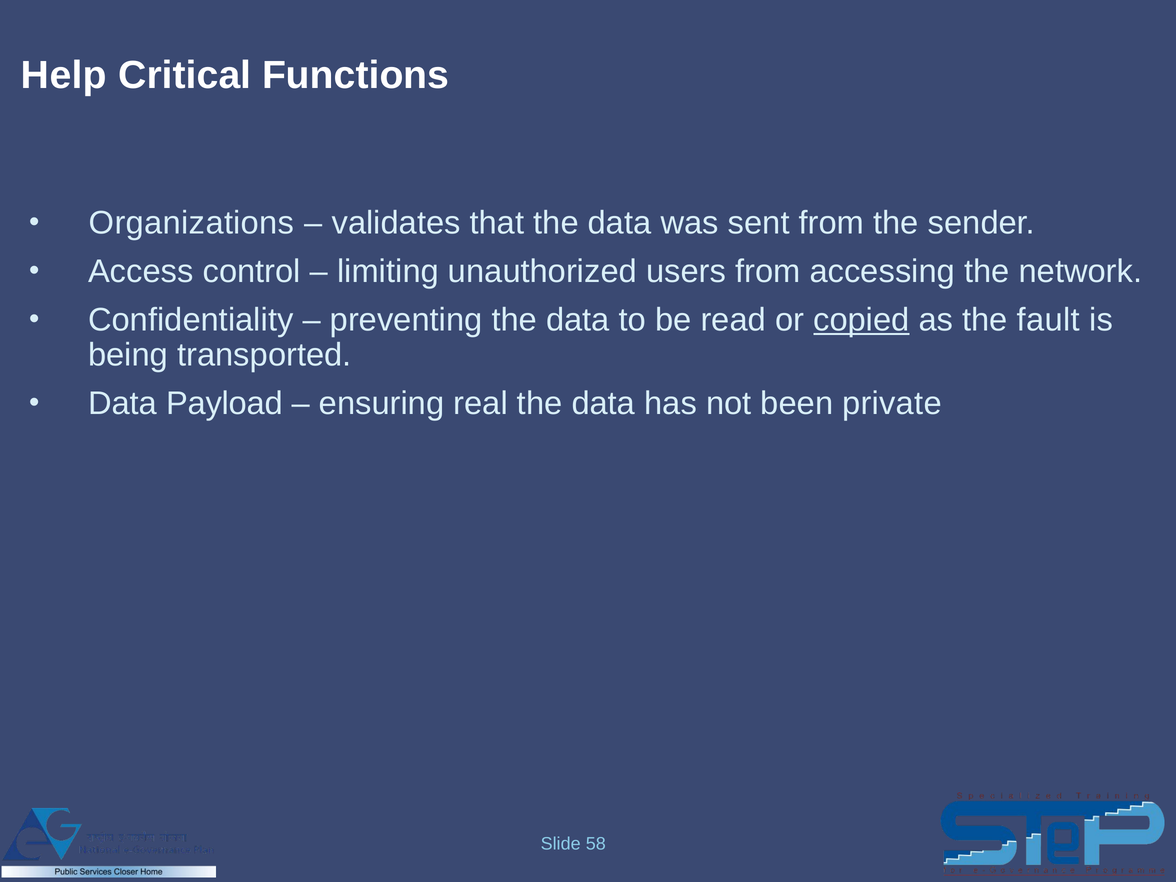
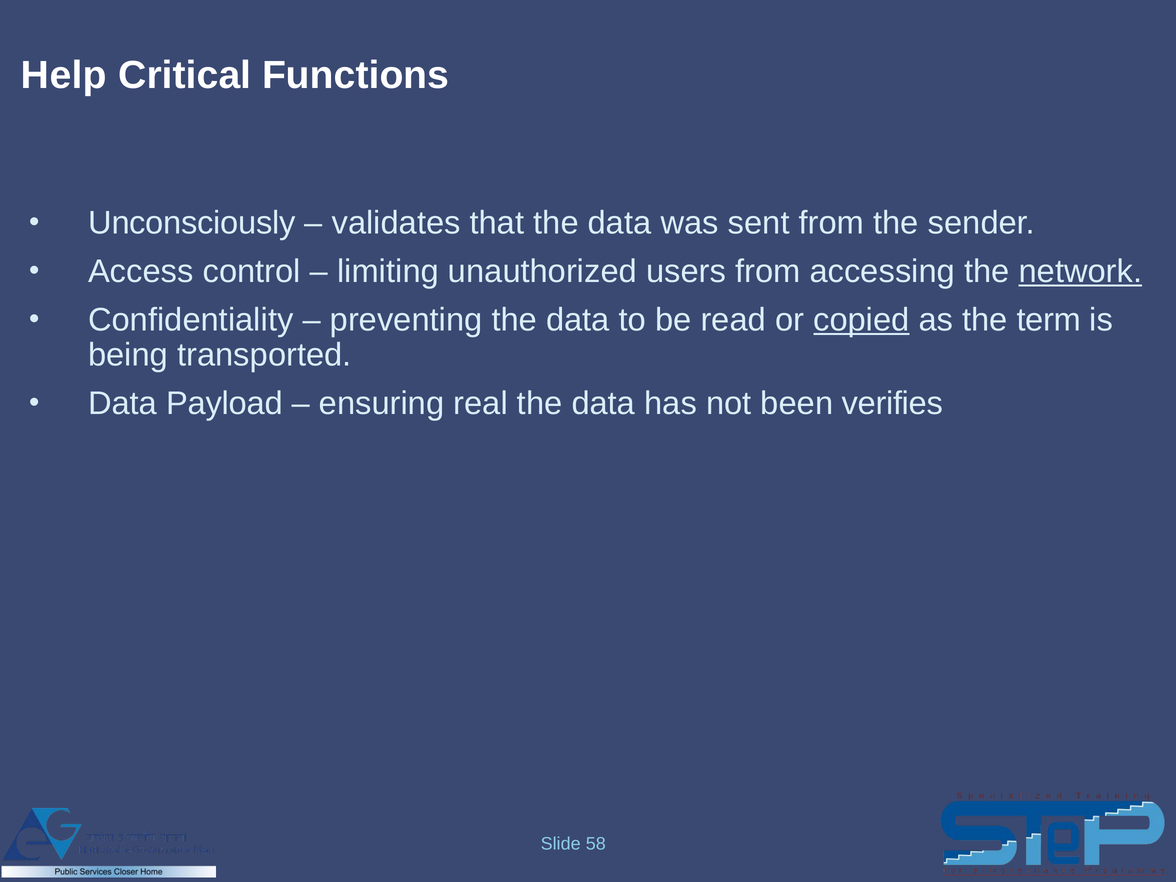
Organizations: Organizations -> Unconsciously
network underline: none -> present
fault: fault -> term
private: private -> verifies
